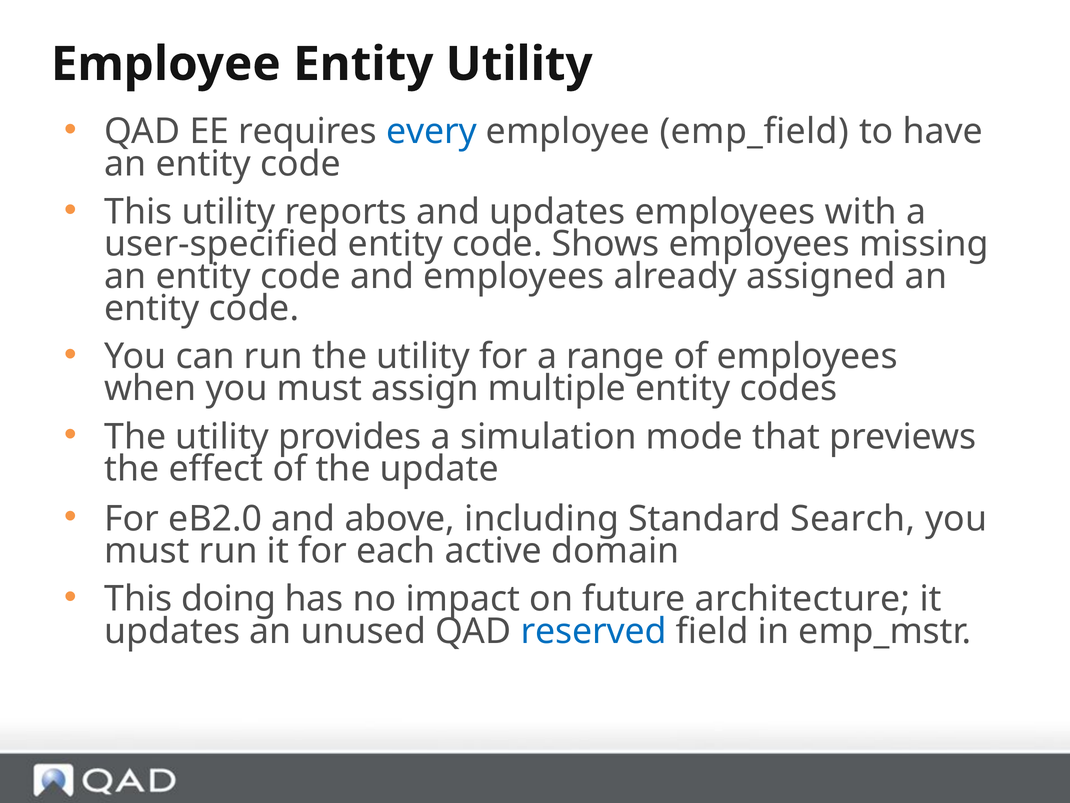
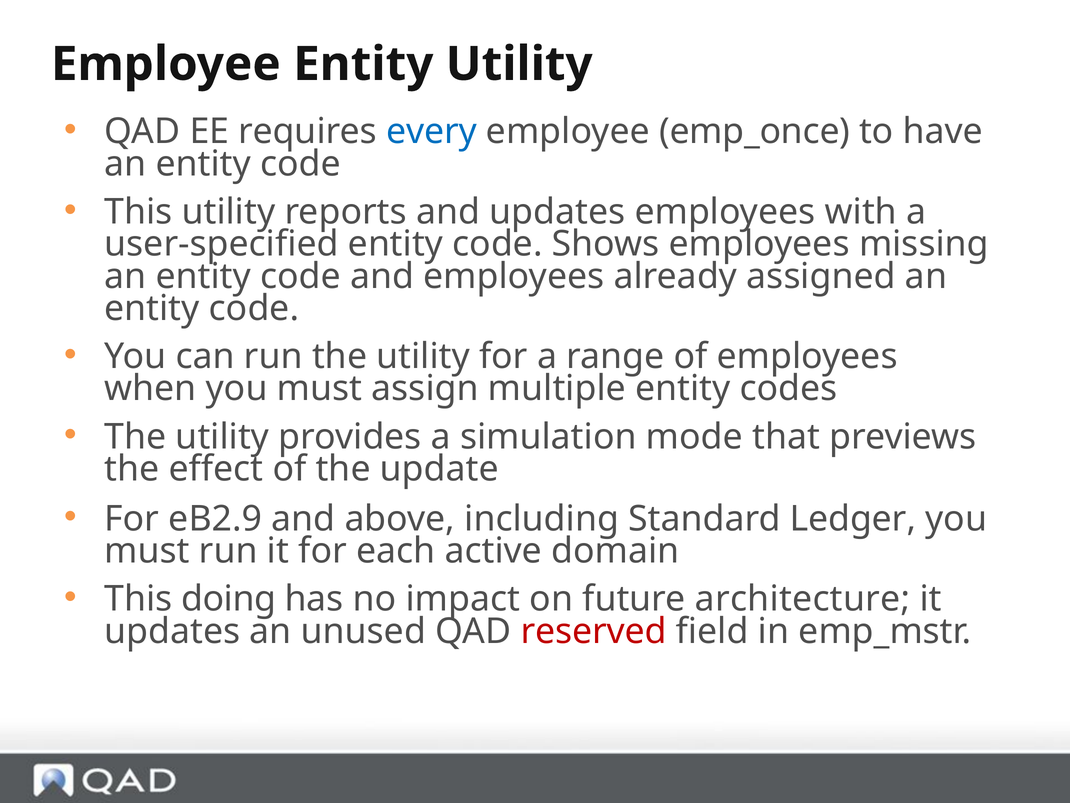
emp_field: emp_field -> emp_once
eB2.0: eB2.0 -> eB2.9
Search: Search -> Ledger
reserved colour: blue -> red
